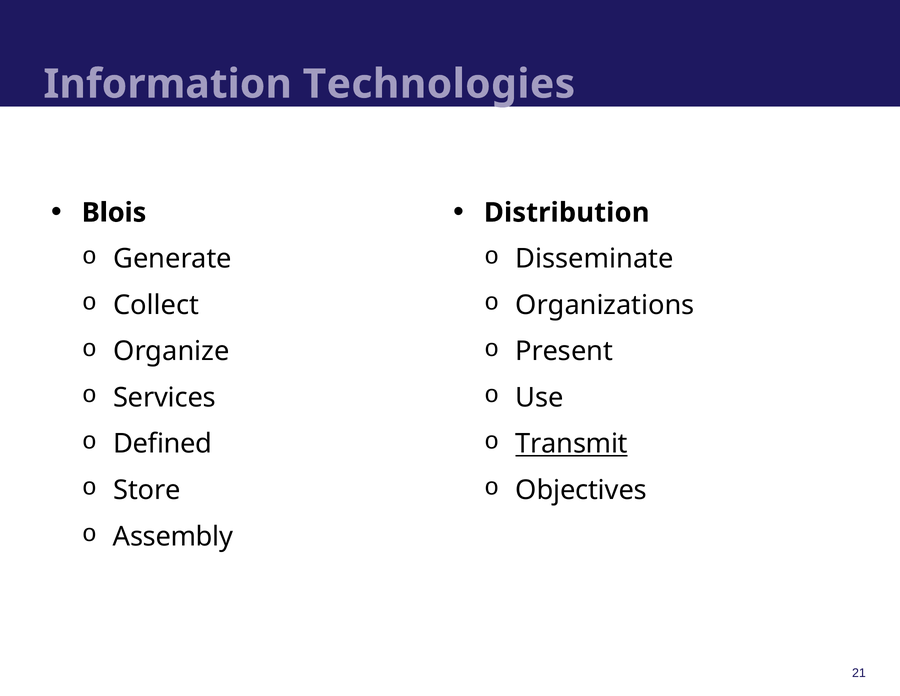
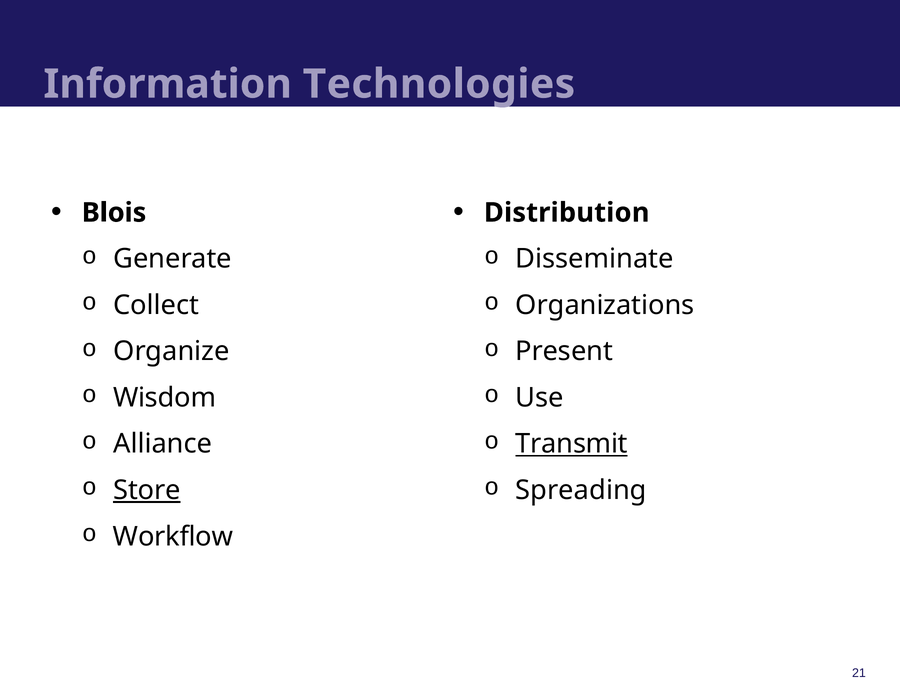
Services: Services -> Wisdom
Defined: Defined -> Alliance
Store underline: none -> present
Objectives: Objectives -> Spreading
Assembly: Assembly -> Workflow
